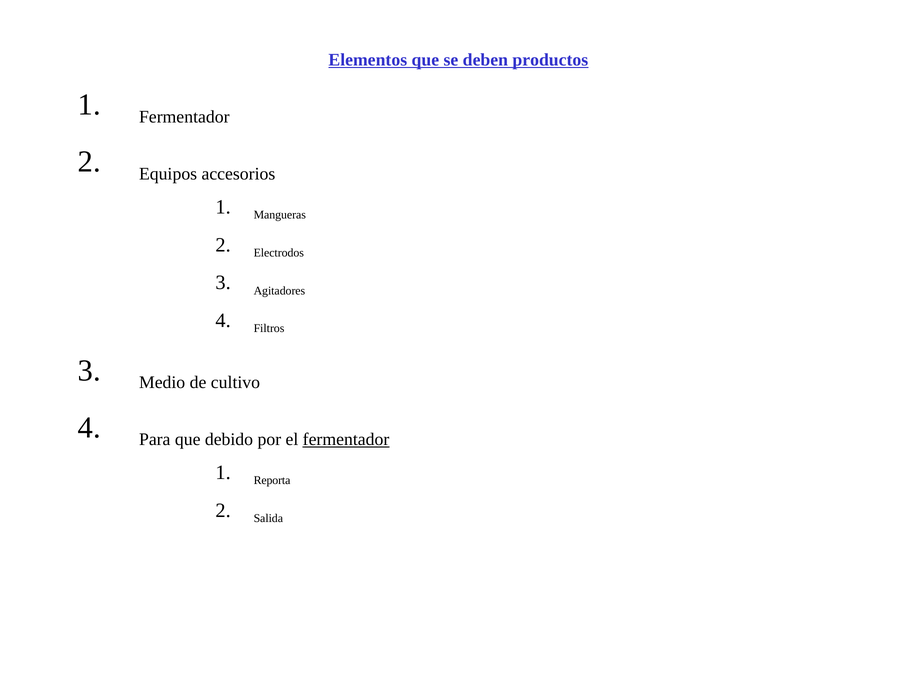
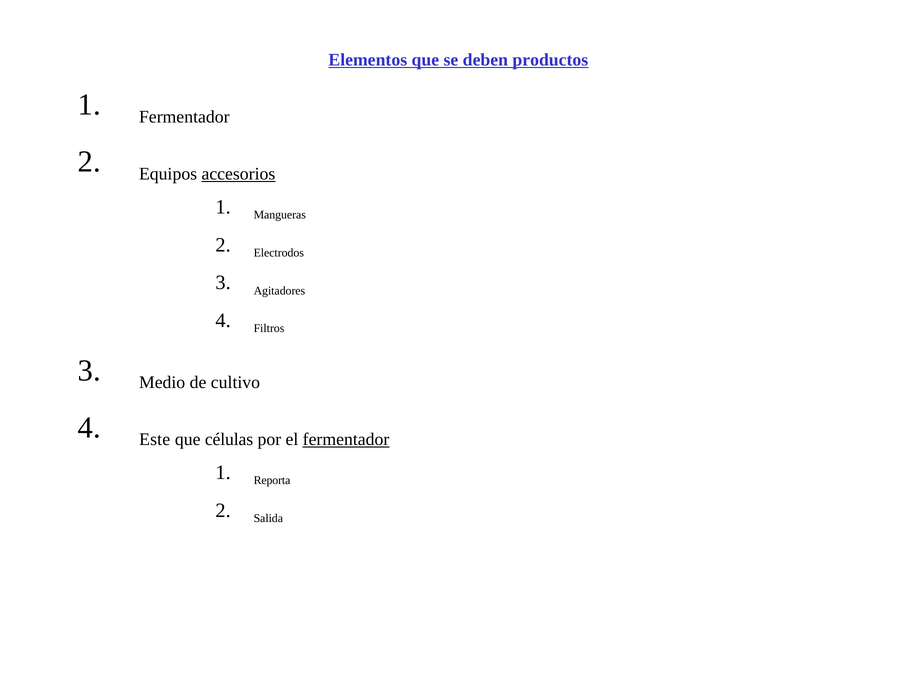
accesorios underline: none -> present
Para: Para -> Este
debido: debido -> células
